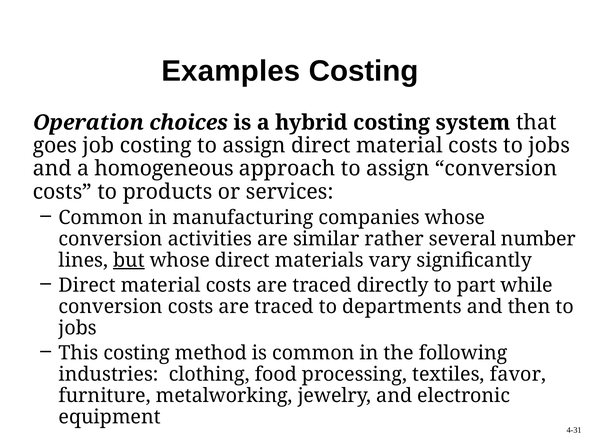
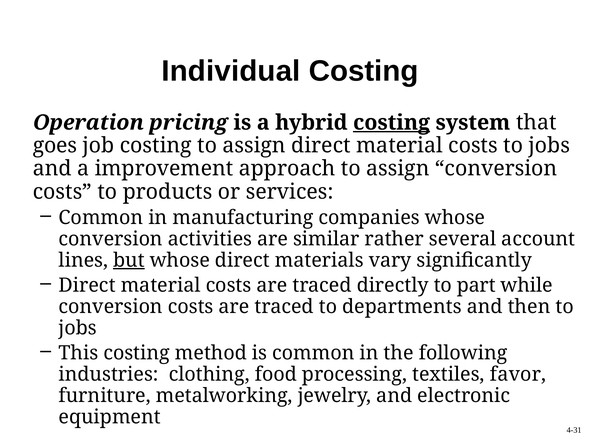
Examples: Examples -> Individual
choices: choices -> pricing
costing at (392, 122) underline: none -> present
homogeneous: homogeneous -> improvement
number: number -> account
